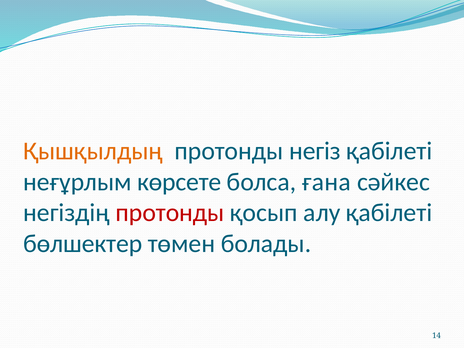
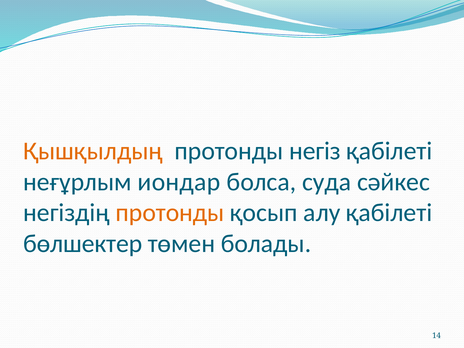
көрсете: көрсете -> иондар
ғана: ғана -> суда
протонды at (170, 213) colour: red -> orange
